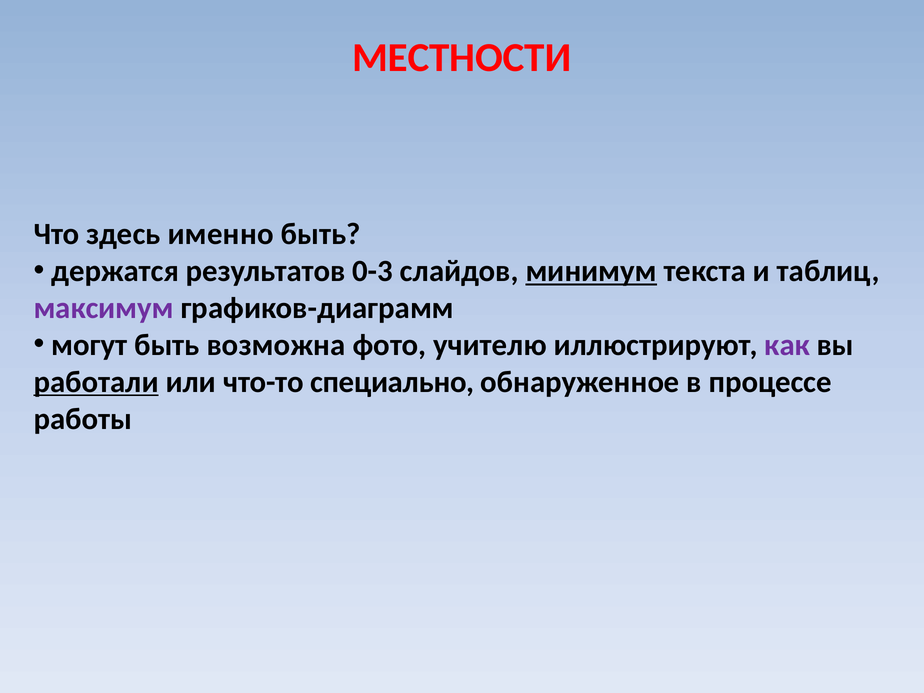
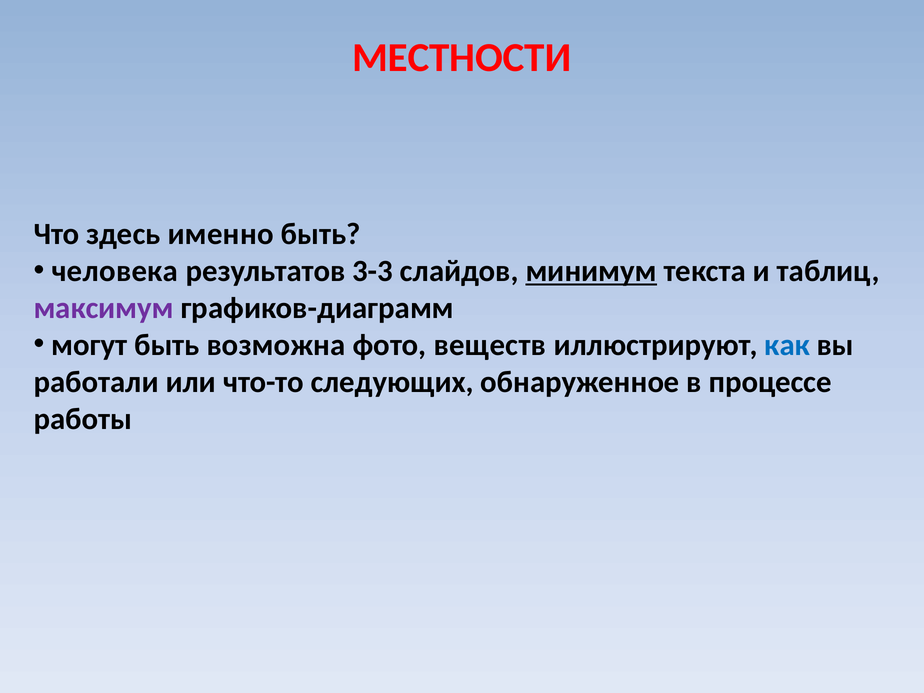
держатся: держатся -> человека
0-3: 0-3 -> 3-3
учителю: учителю -> веществ
как colour: purple -> blue
работали underline: present -> none
специально: специально -> следующих
